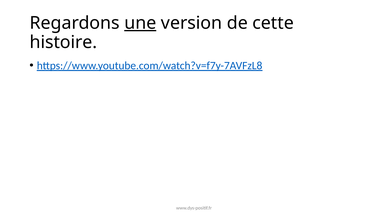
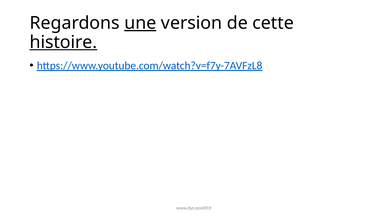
histoire underline: none -> present
